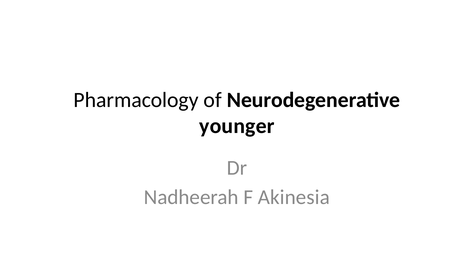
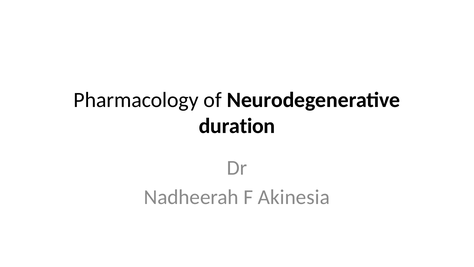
younger: younger -> duration
